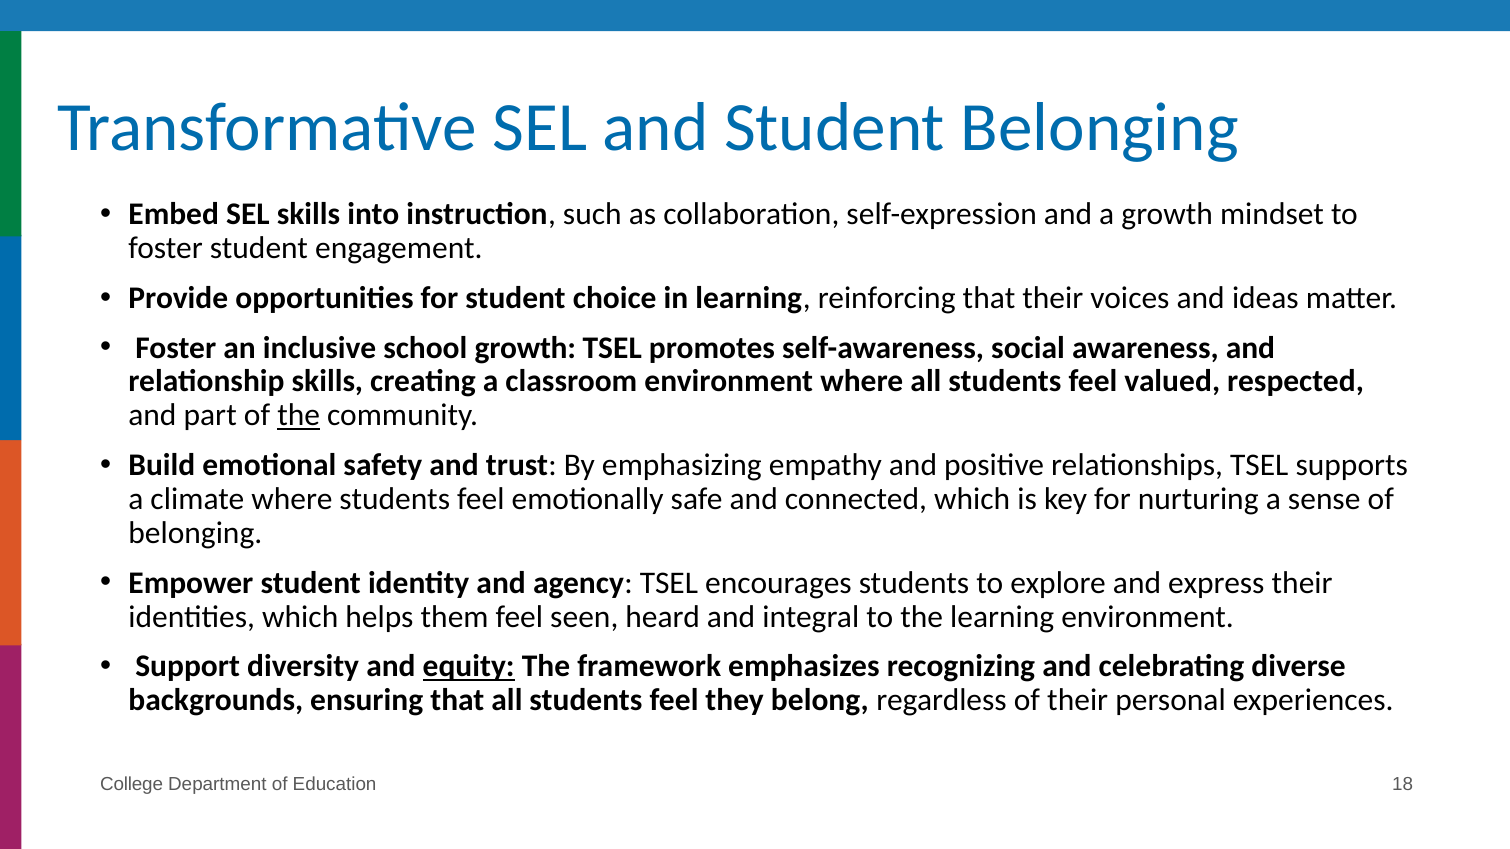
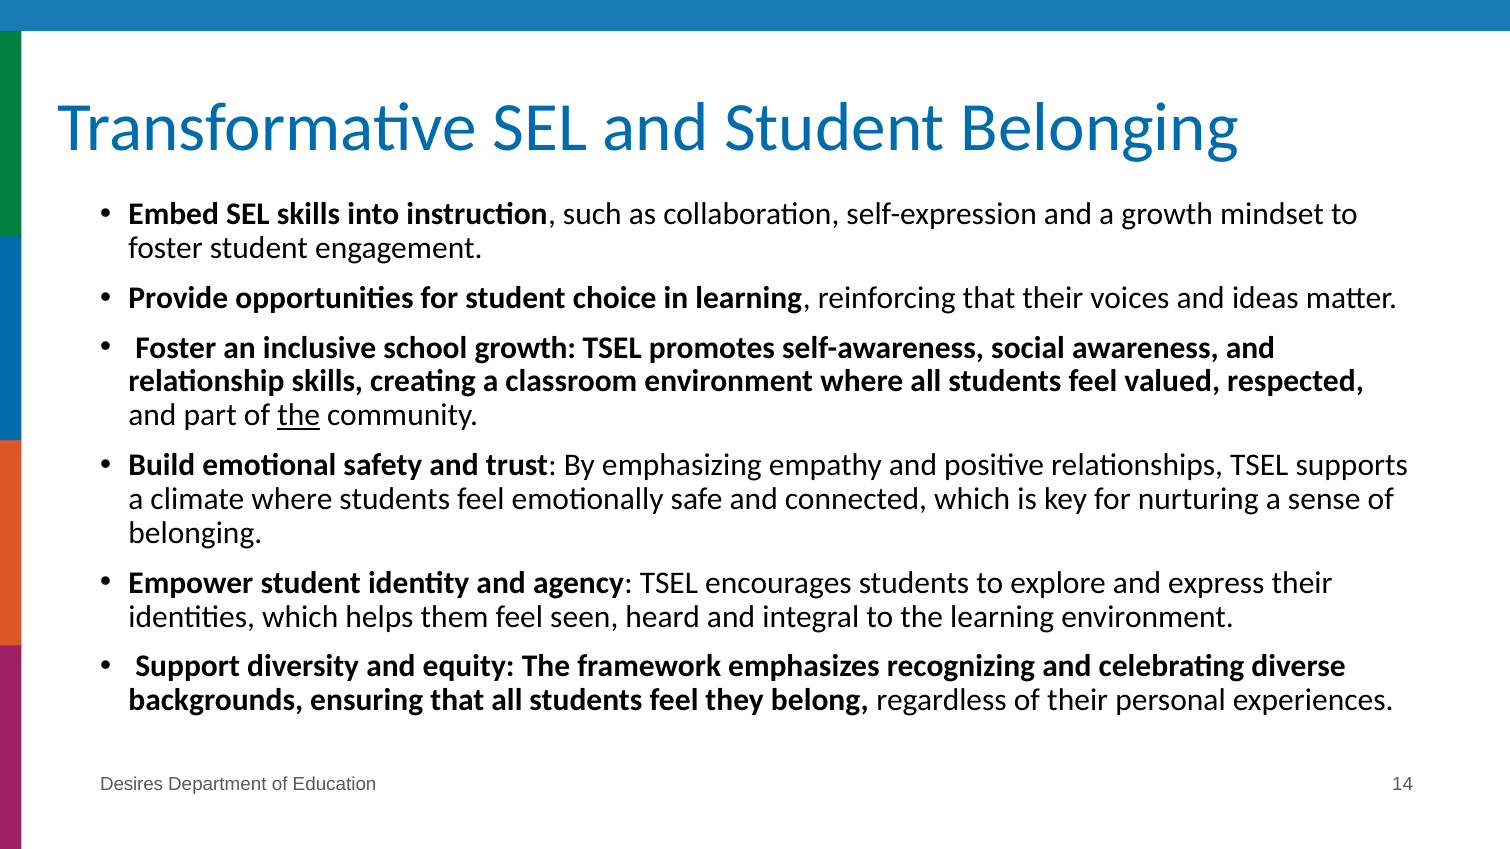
equity underline: present -> none
College: College -> Desires
18: 18 -> 14
